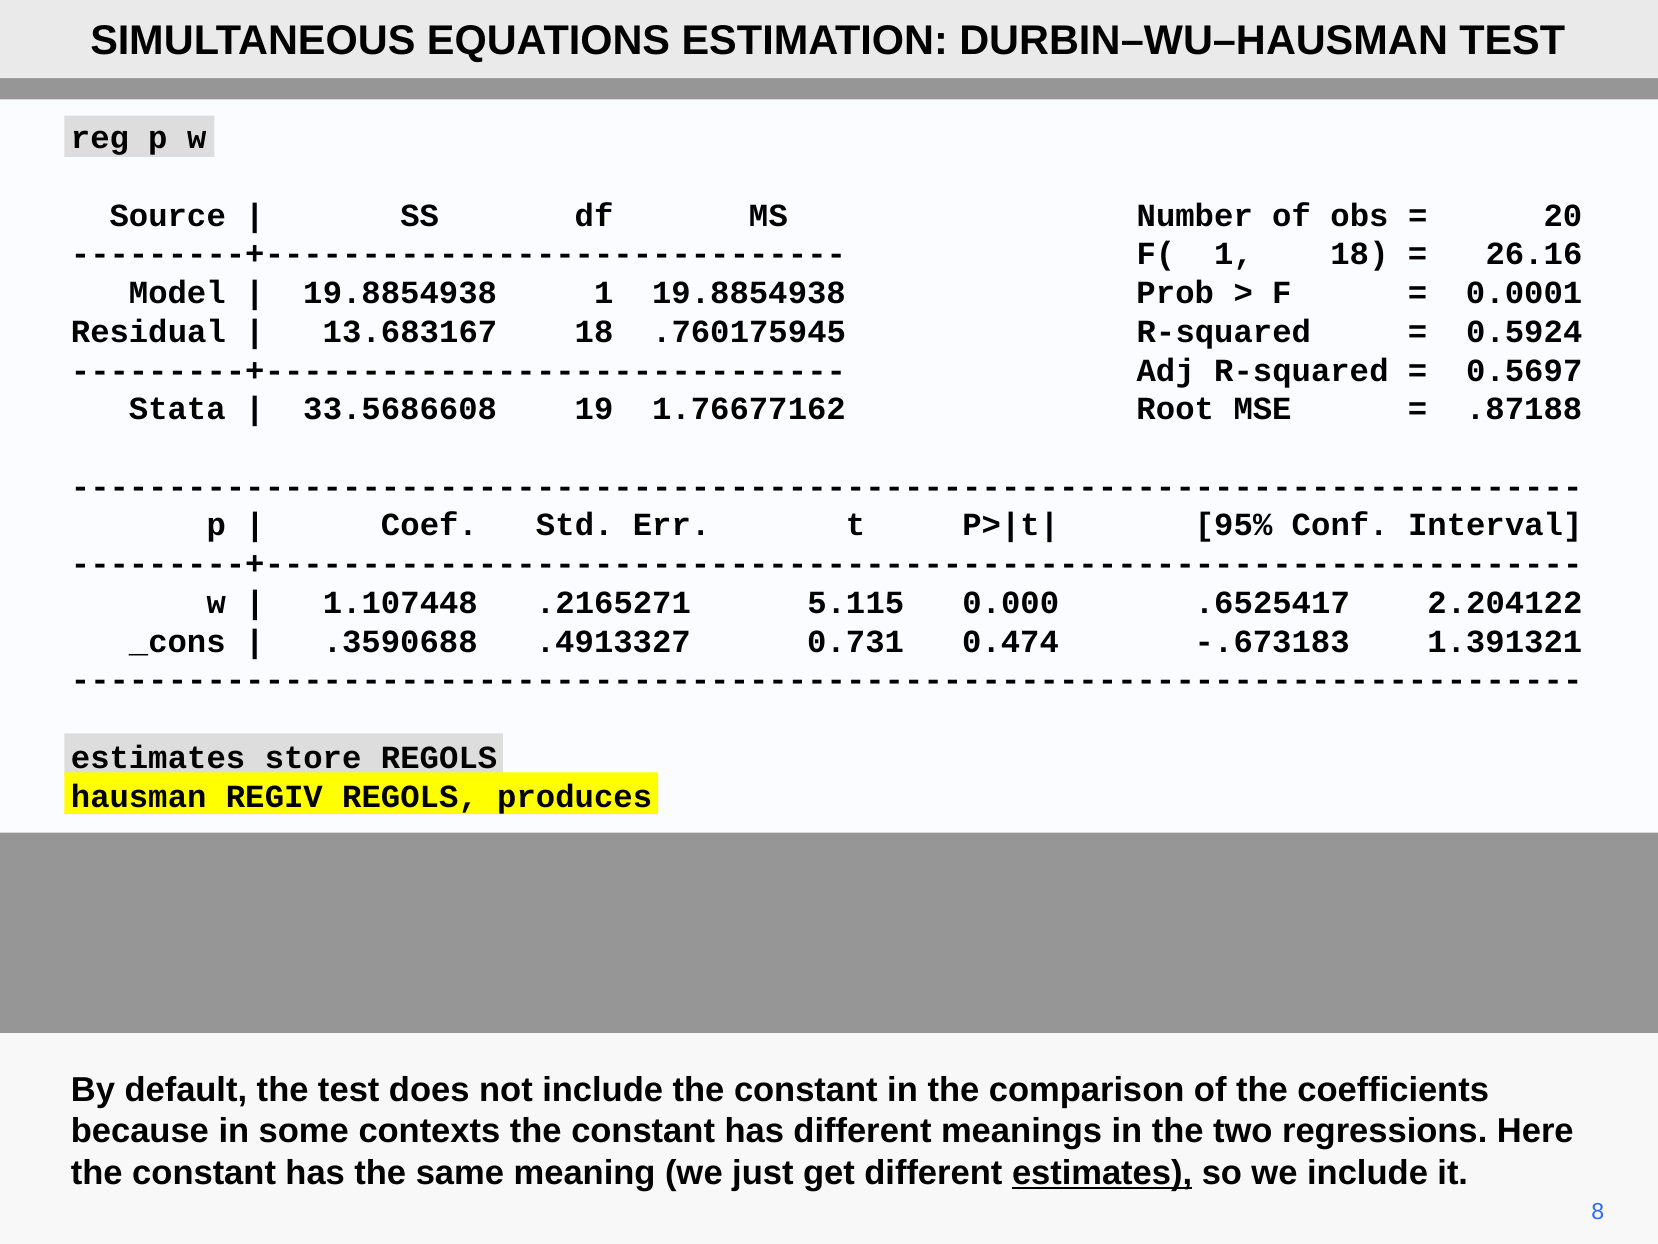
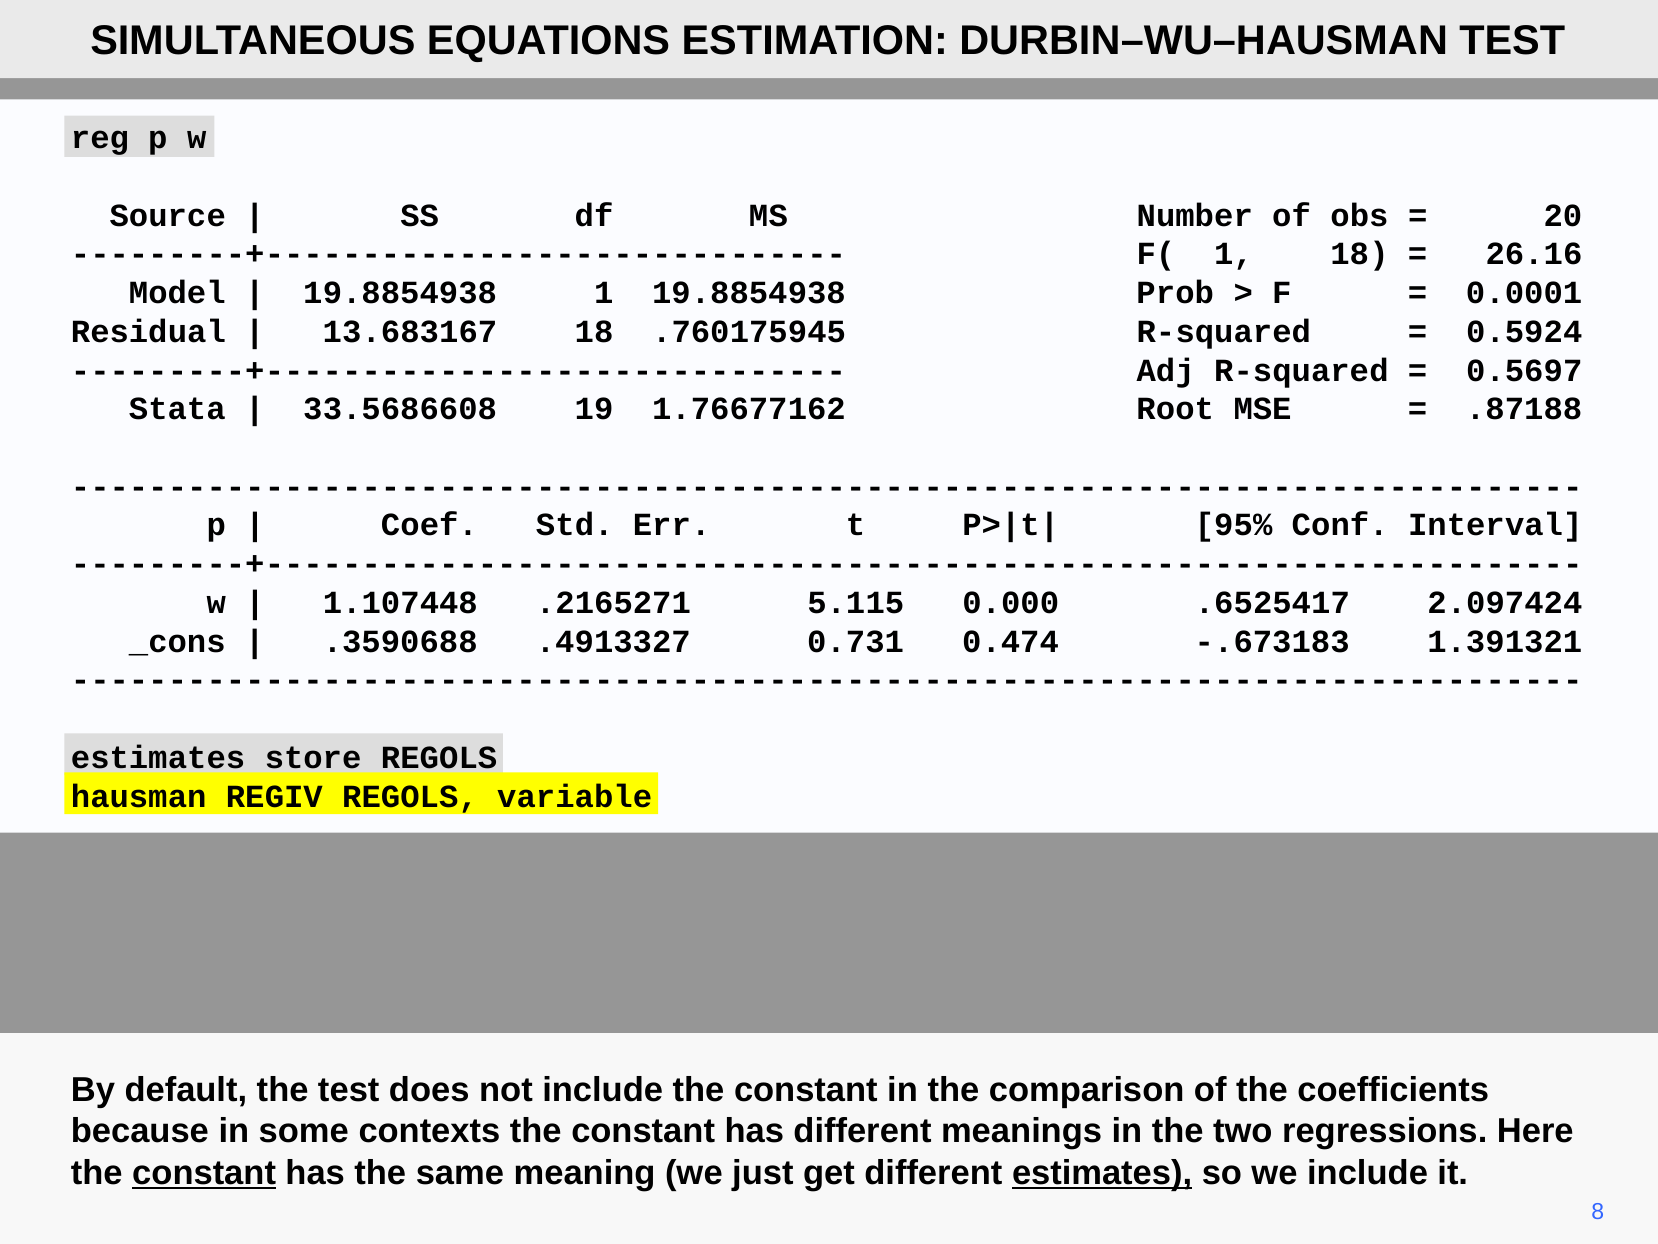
2.204122: 2.204122 -> 2.097424
produces: produces -> variable
constant at (204, 1172) underline: none -> present
